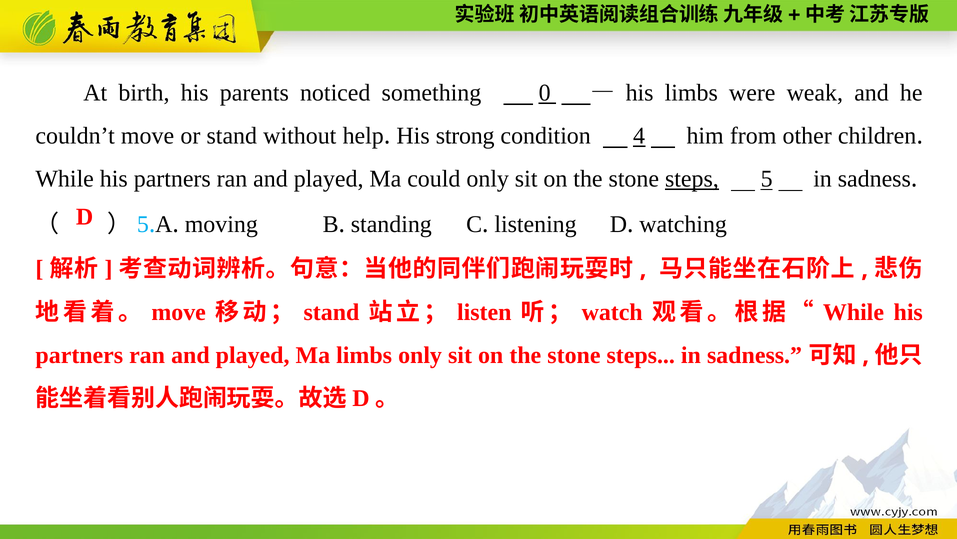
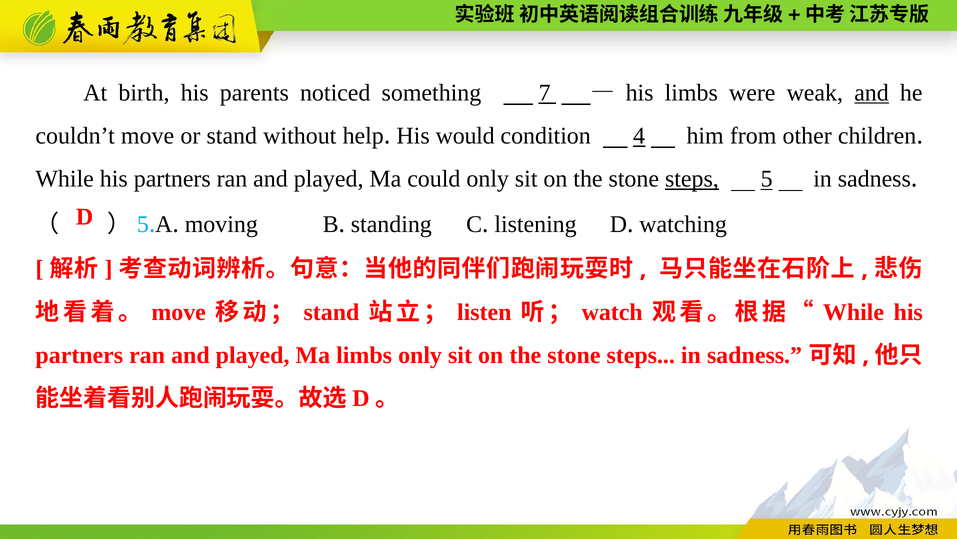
0: 0 -> 7
and at (872, 93) underline: none -> present
strong: strong -> would
